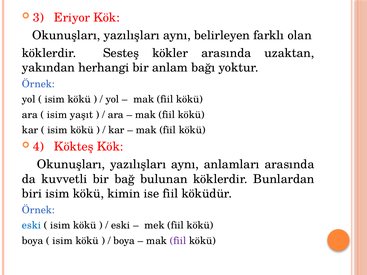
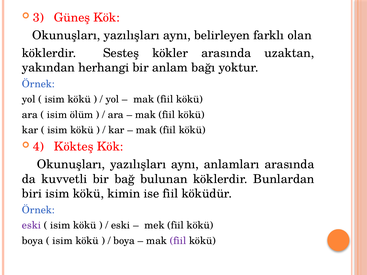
Eriyor: Eriyor -> Güneş
yaşıt: yaşıt -> ölüm
eski at (31, 226) colour: blue -> purple
